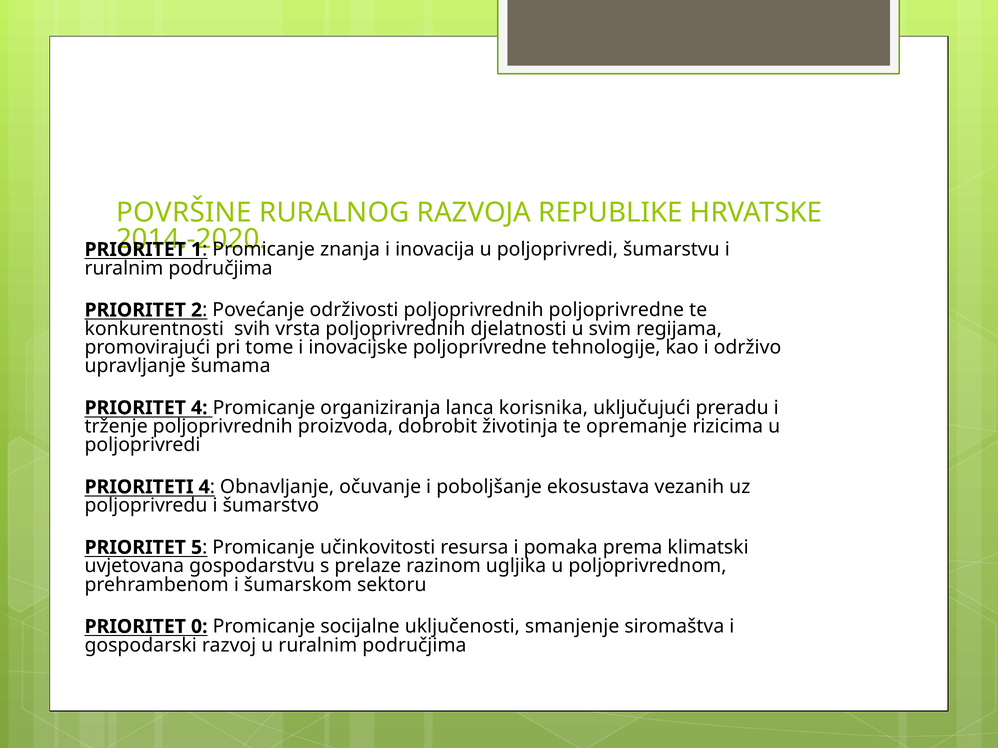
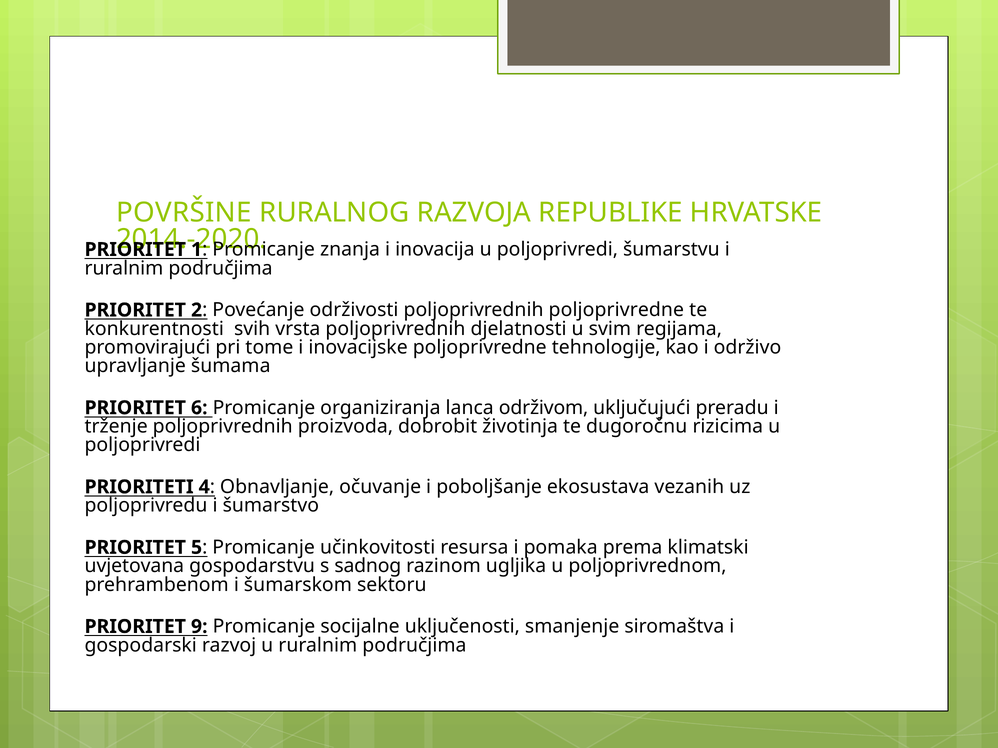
PRIORITET 4: 4 -> 6
korisnika: korisnika -> održivom
opremanje: opremanje -> dugoročnu
prelaze: prelaze -> sadnog
0: 0 -> 9
